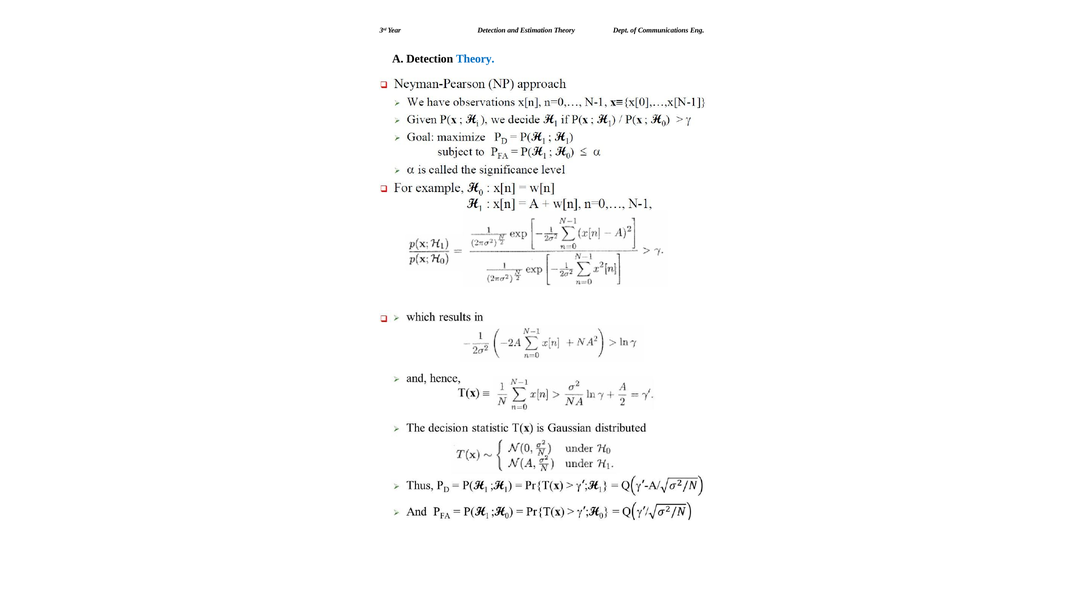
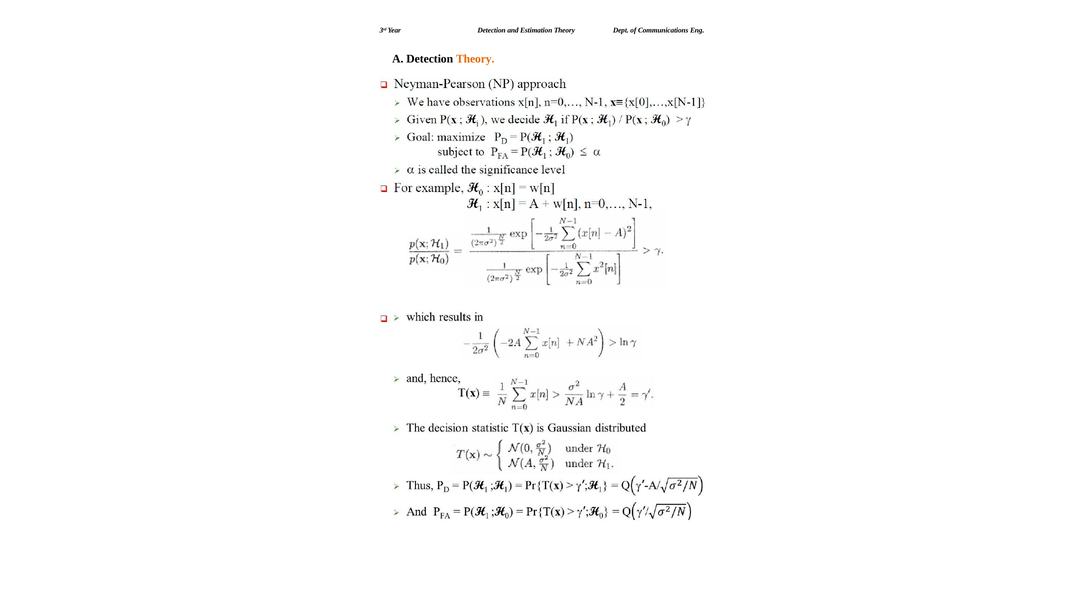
Theory at (475, 59) colour: blue -> orange
